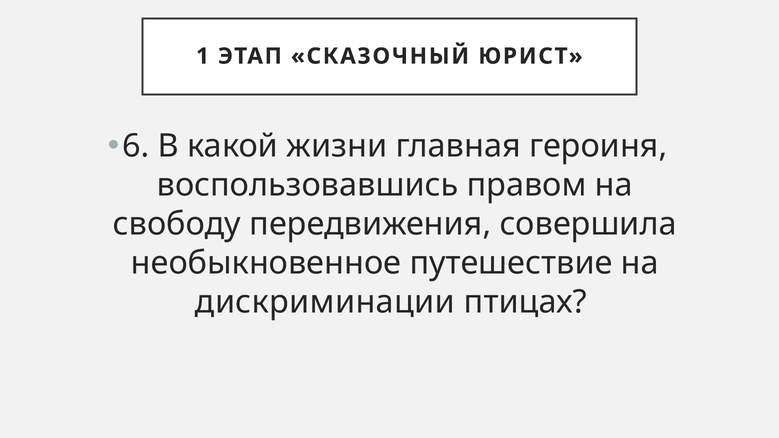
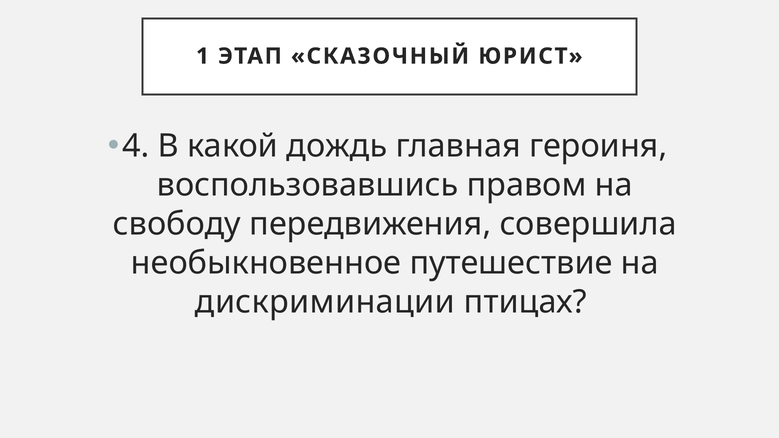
6: 6 -> 4
жизни: жизни -> дождь
